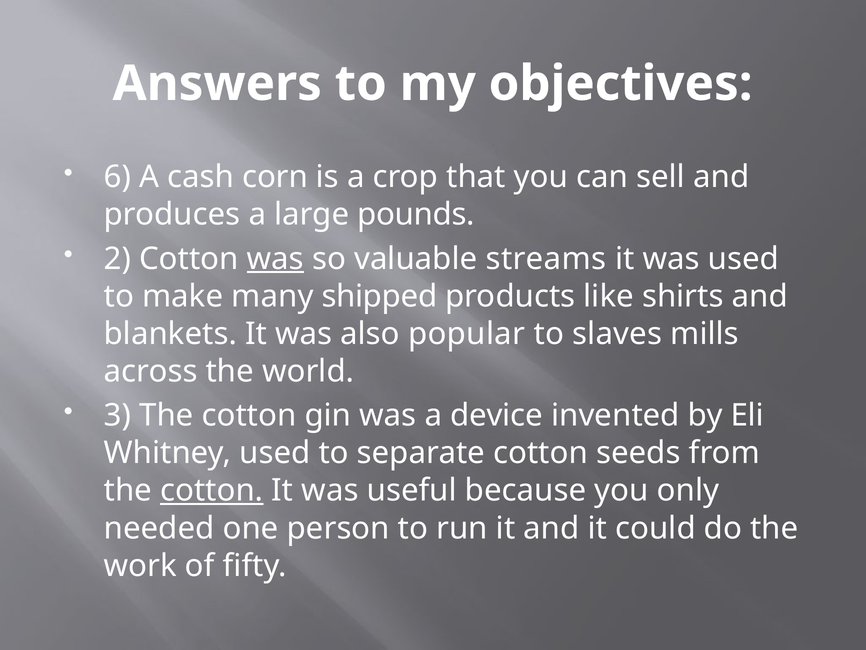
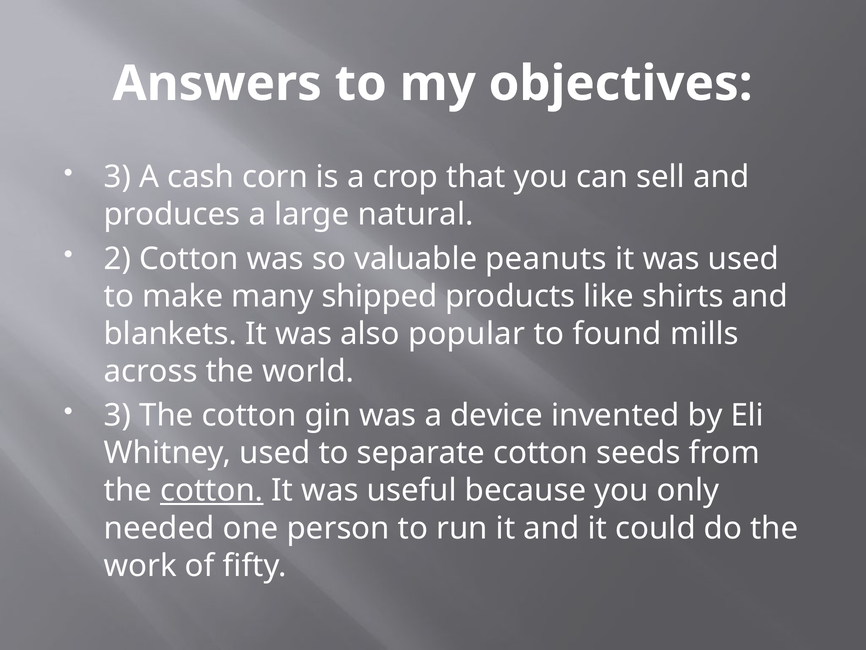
6 at (117, 177): 6 -> 3
pounds: pounds -> natural
was at (275, 259) underline: present -> none
streams: streams -> peanuts
slaves: slaves -> found
